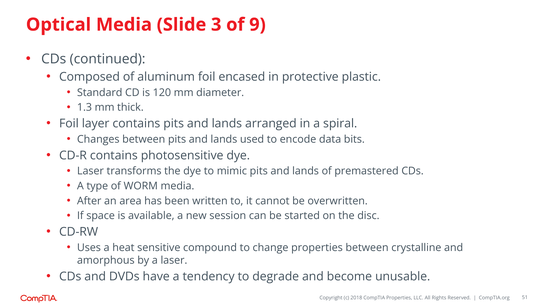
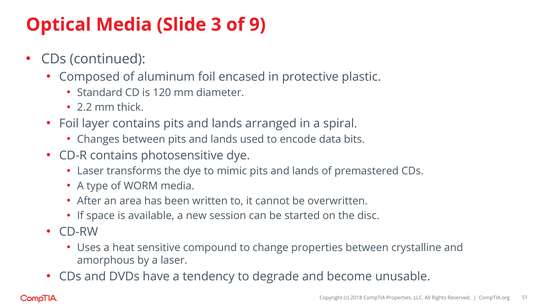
1.3: 1.3 -> 2.2
